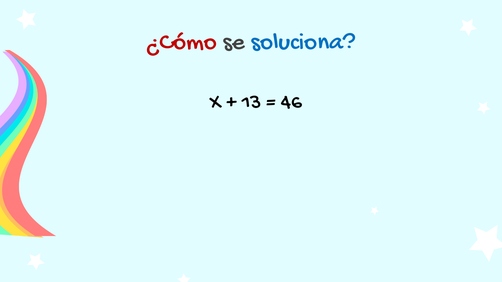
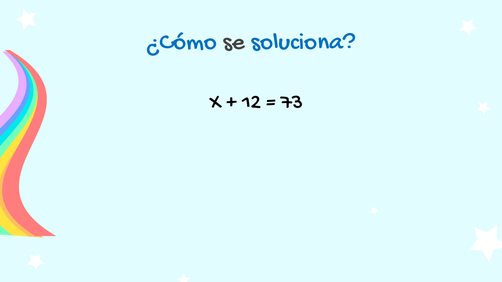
¿Cómo colour: red -> blue
13: 13 -> 12
46: 46 -> 73
